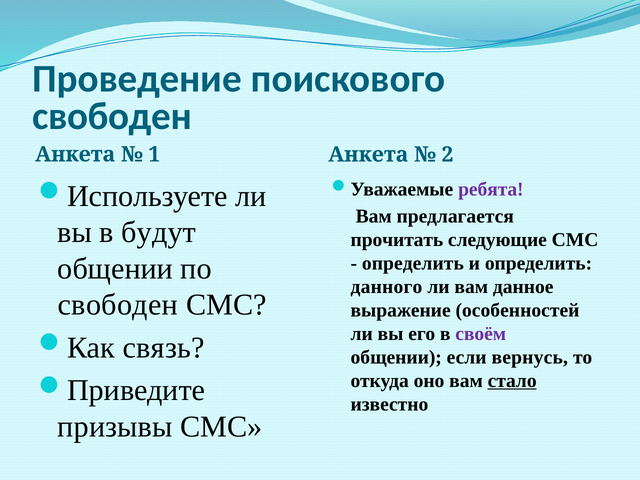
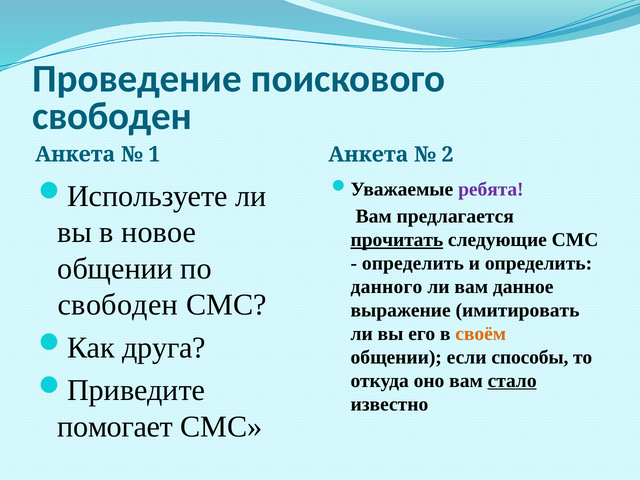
будут: будут -> новое
прочитать underline: none -> present
особенностей: особенностей -> имитировать
своём colour: purple -> orange
связь: связь -> друга
вернусь: вернусь -> способы
призывы: призывы -> помогает
